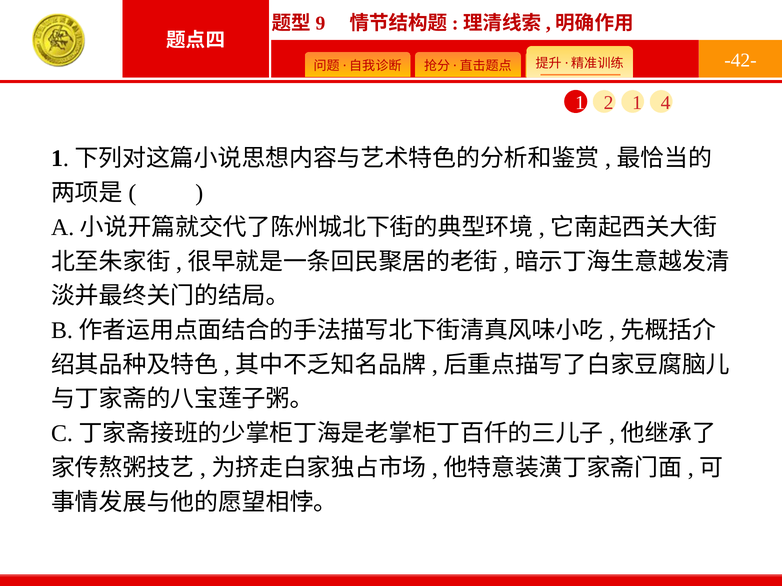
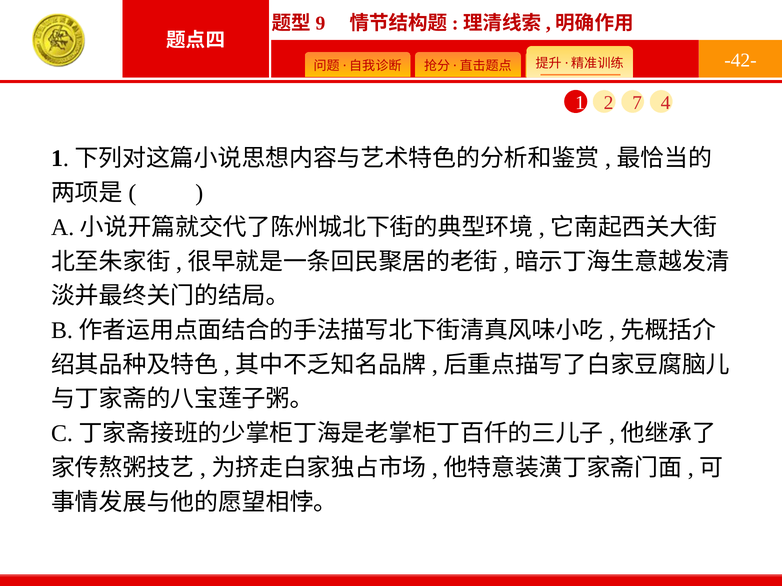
2 1: 1 -> 7
